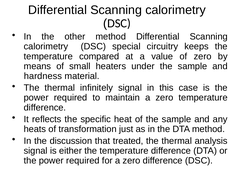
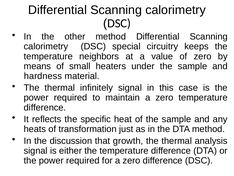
compared: compared -> neighbors
treated: treated -> growth
